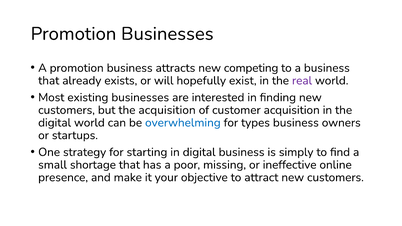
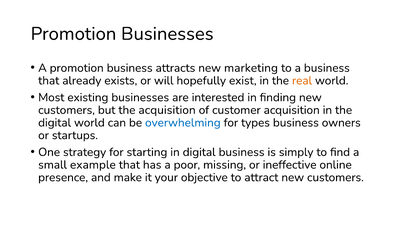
competing: competing -> marketing
real colour: purple -> orange
shortage: shortage -> example
